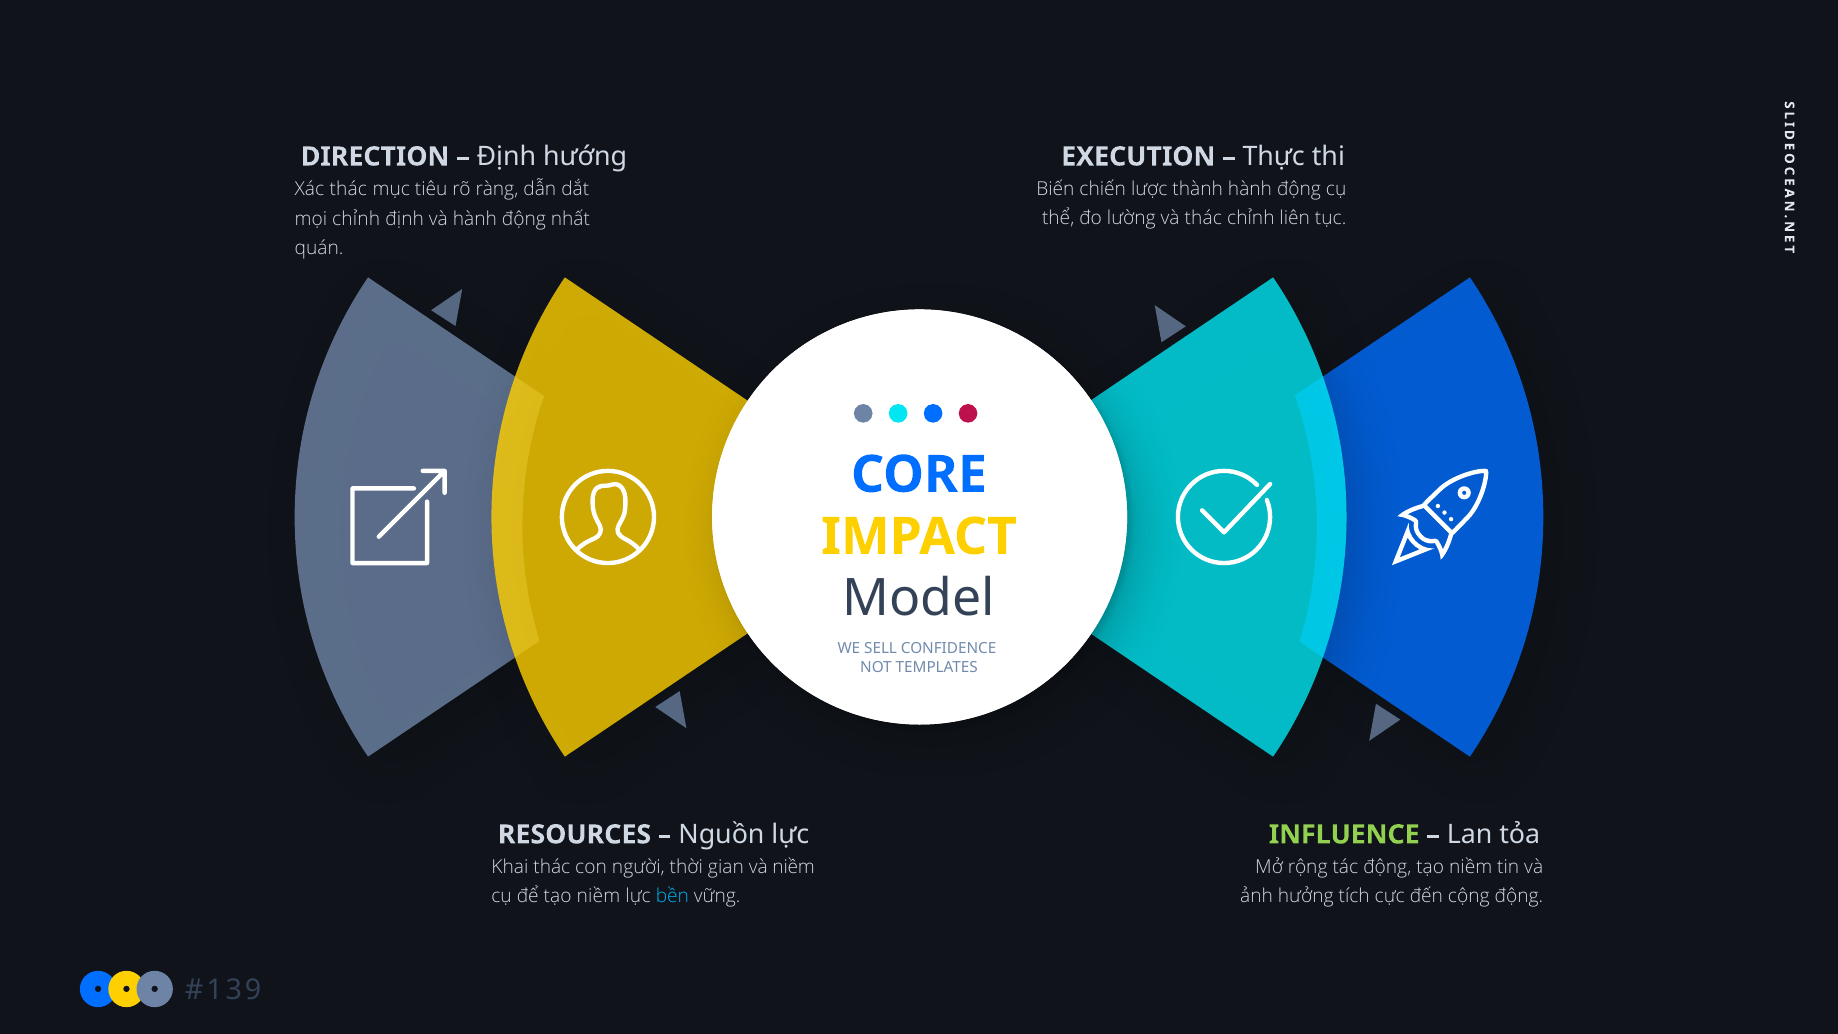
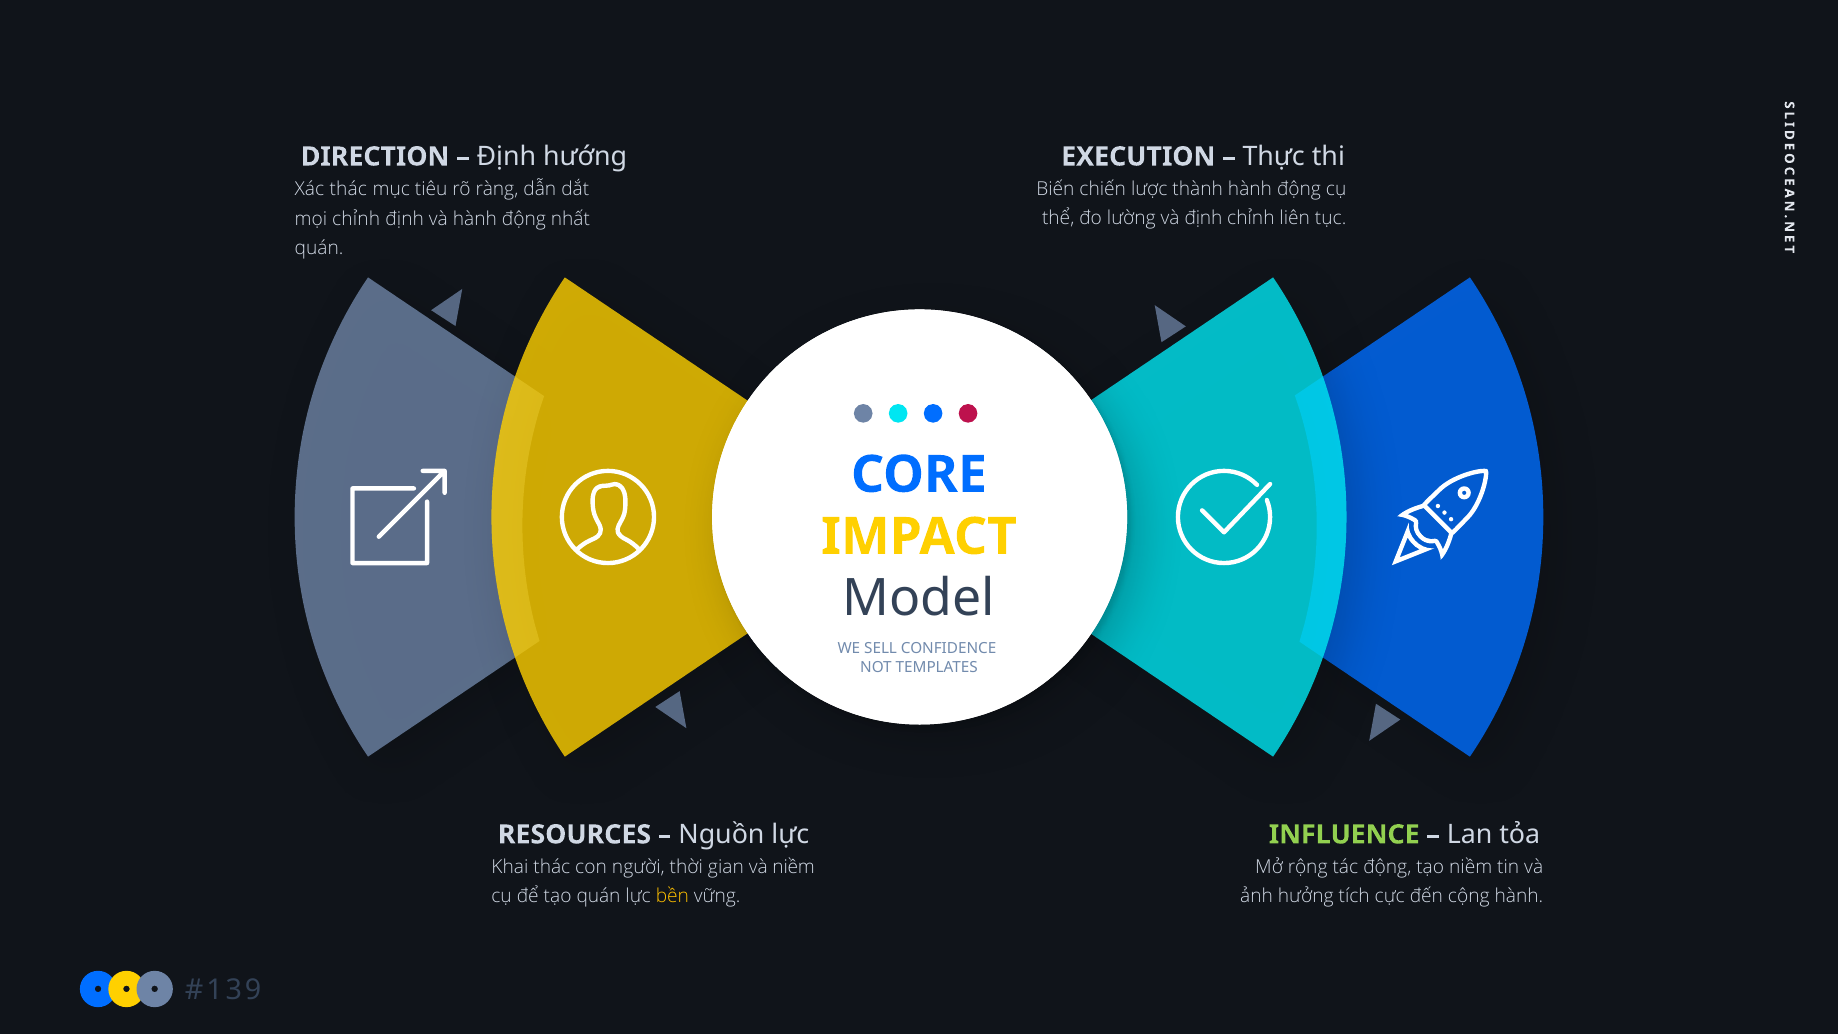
và thác: thác -> định
để tạo niềm: niềm -> quán
bền colour: light blue -> yellow
cộng động: động -> hành
